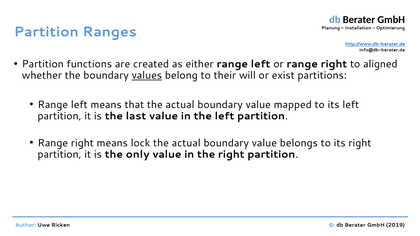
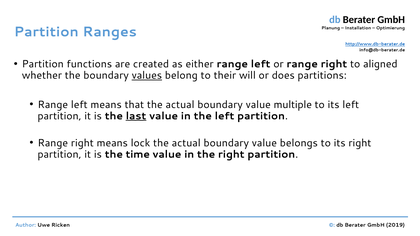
exist: exist -> does
mapped: mapped -> multiple
last underline: none -> present
only: only -> time
